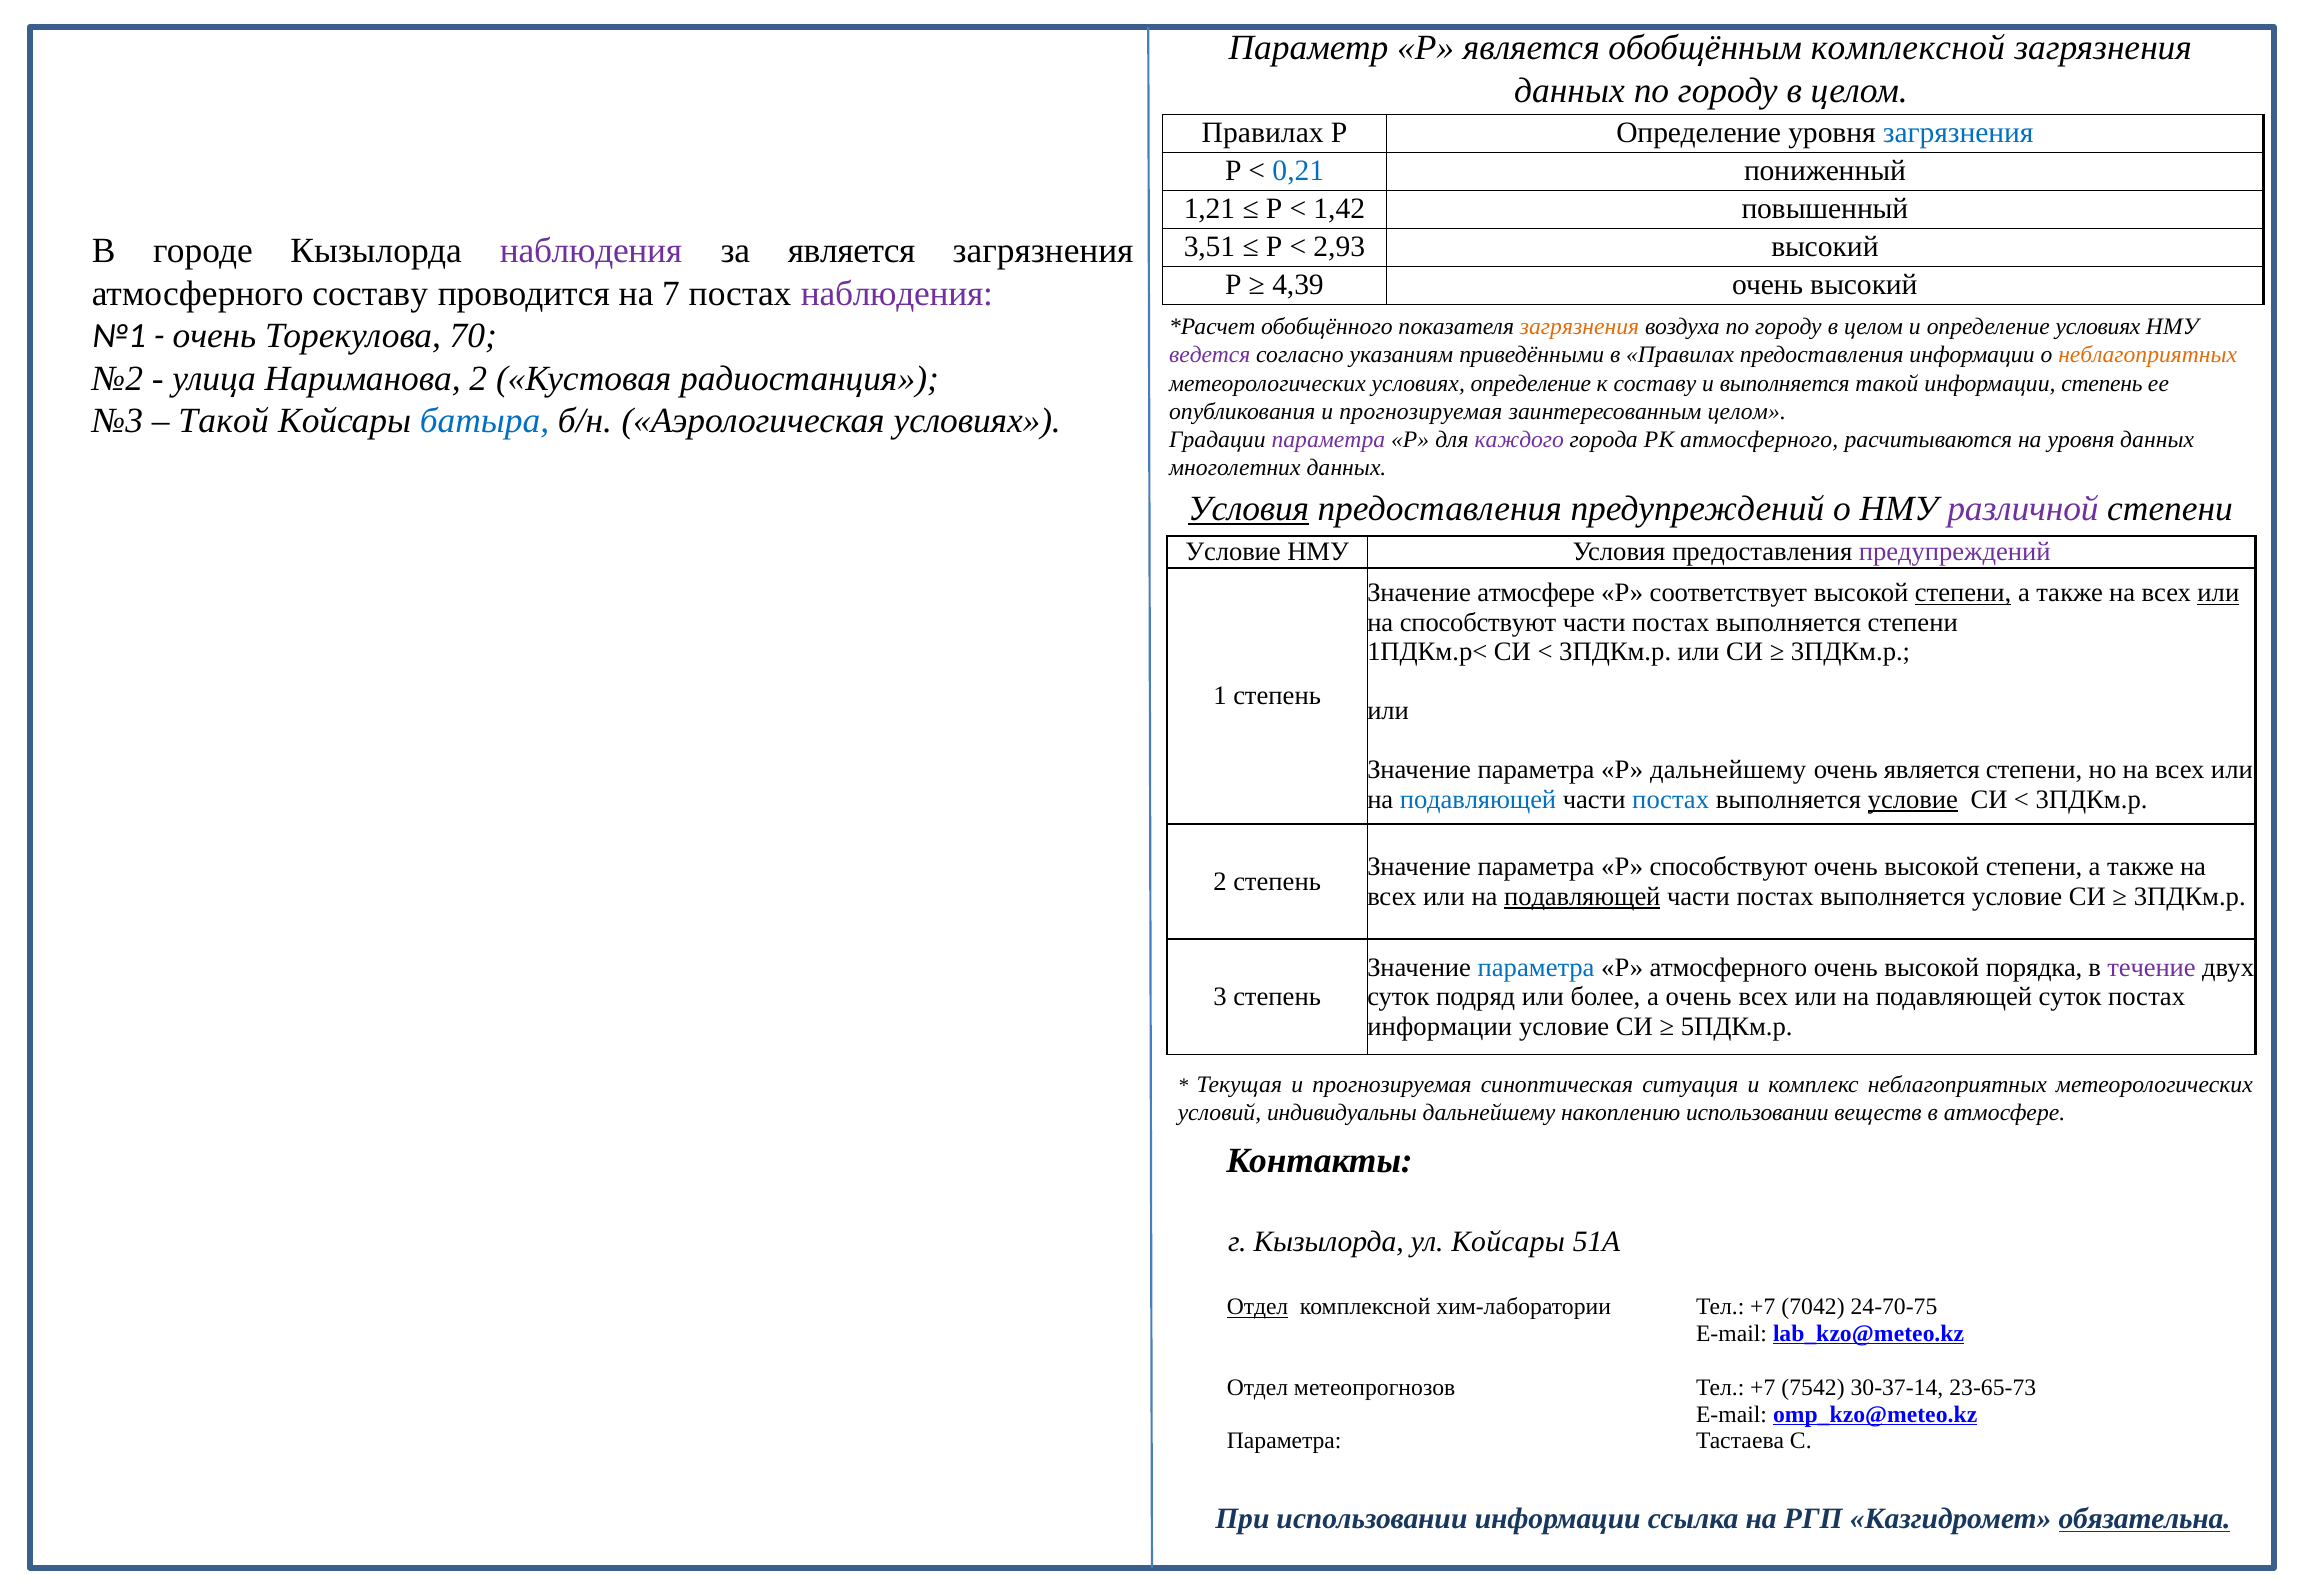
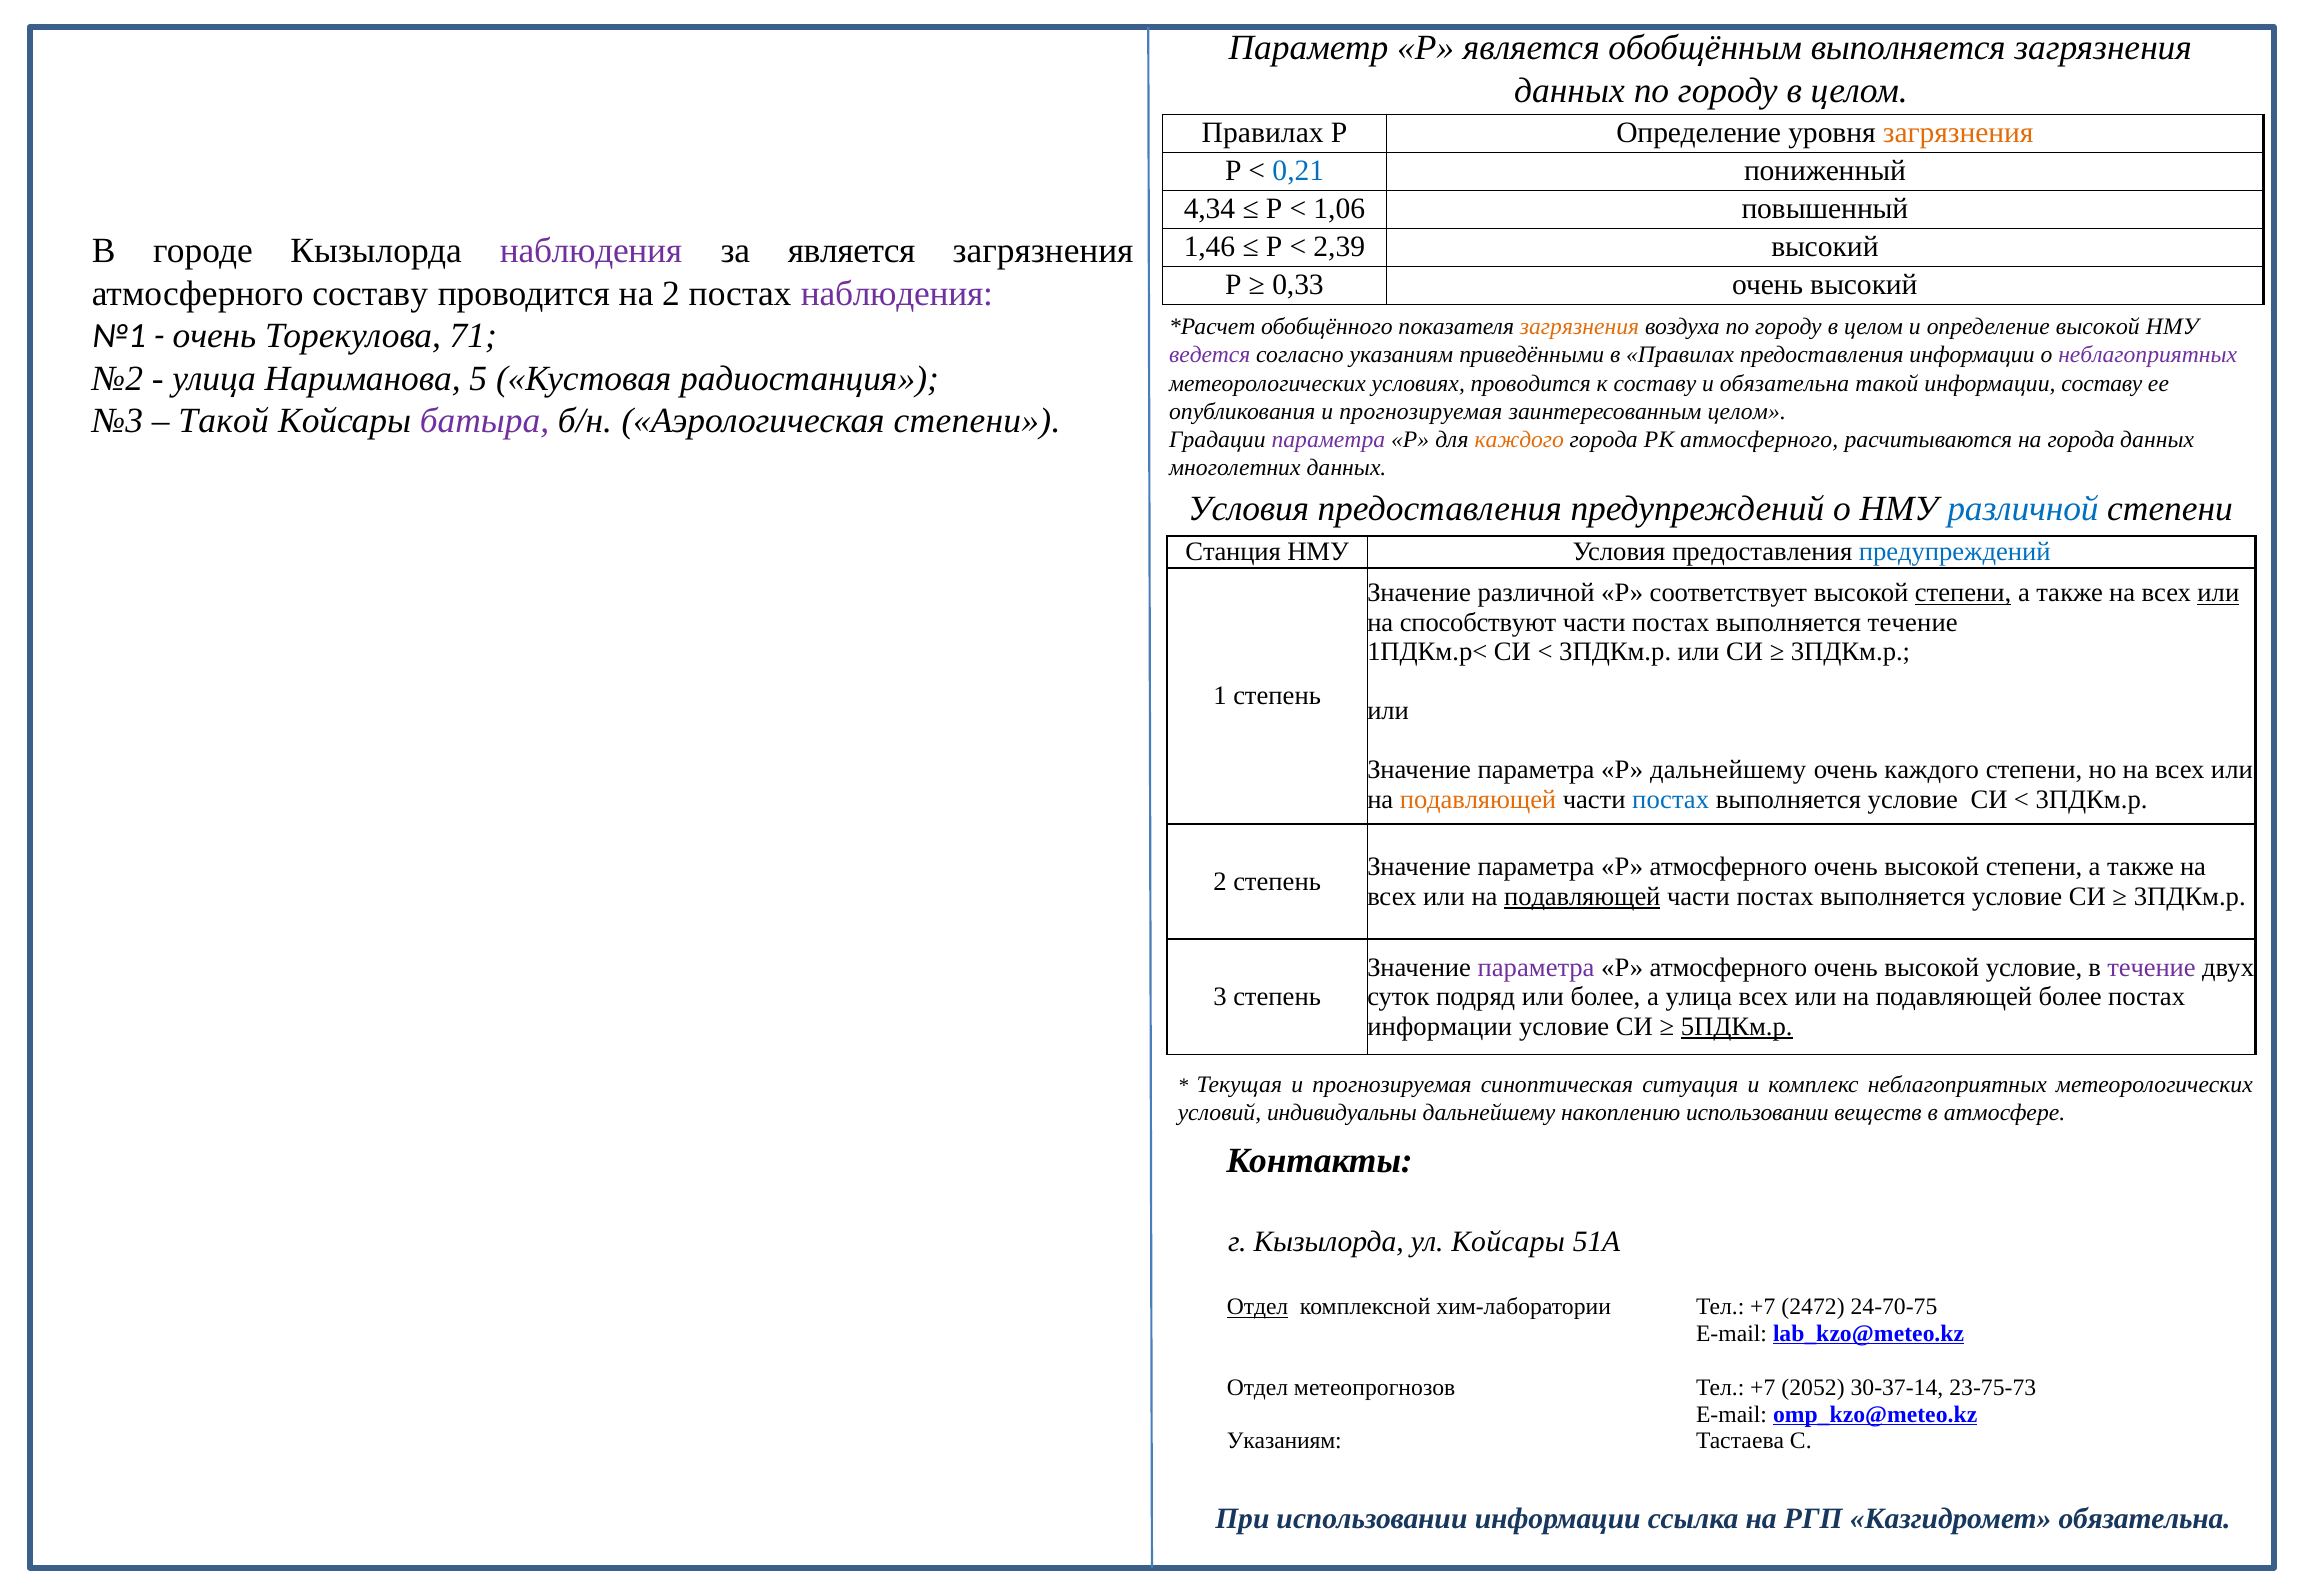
обобщённым комплексной: комплексной -> выполняется
загрязнения at (1958, 133) colour: blue -> orange
1,21: 1,21 -> 4,34
1,42: 1,42 -> 1,06
3,51: 3,51 -> 1,46
2,93: 2,93 -> 2,39
4,39: 4,39 -> 0,33
на 7: 7 -> 2
определение условиях: условиях -> высокой
70: 70 -> 71
неблагоприятных at (2148, 355) colour: orange -> purple
Нариманова 2: 2 -> 5
условиях определение: определение -> проводится
и выполняется: выполняется -> обязательна
информации степень: степень -> составу
батыра colour: blue -> purple
Аэрологическая условиях: условиях -> степени
каждого at (1519, 440) colour: purple -> orange
на уровня: уровня -> города
Условия at (1249, 509) underline: present -> none
различной at (2023, 509) colour: purple -> blue
Условие at (1233, 552): Условие -> Станция
предупреждений at (1955, 552) colour: purple -> blue
Значение атмосфере: атмосфере -> различной
выполняется степени: степени -> течение
очень является: является -> каждого
подавляющей at (1478, 799) colour: blue -> orange
условие at (1913, 799) underline: present -> none
способствуют at (1728, 867): способствуют -> атмосферного
параметра at (1536, 968) colour: blue -> purple
высокой порядка: порядка -> условие
а очень: очень -> улица
подавляющей суток: суток -> более
5ПДКм.р underline: none -> present
7042: 7042 -> 2472
7542: 7542 -> 2052
23-65-73: 23-65-73 -> 23-75-73
Параметра at (1284, 1441): Параметра -> Указаниям
обязательна at (2145, 1519) underline: present -> none
